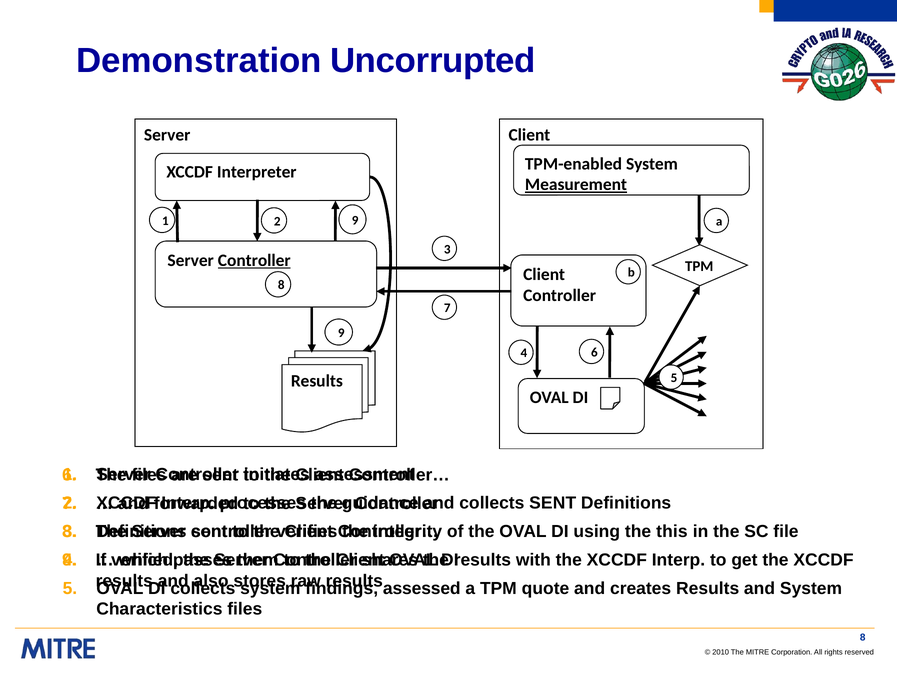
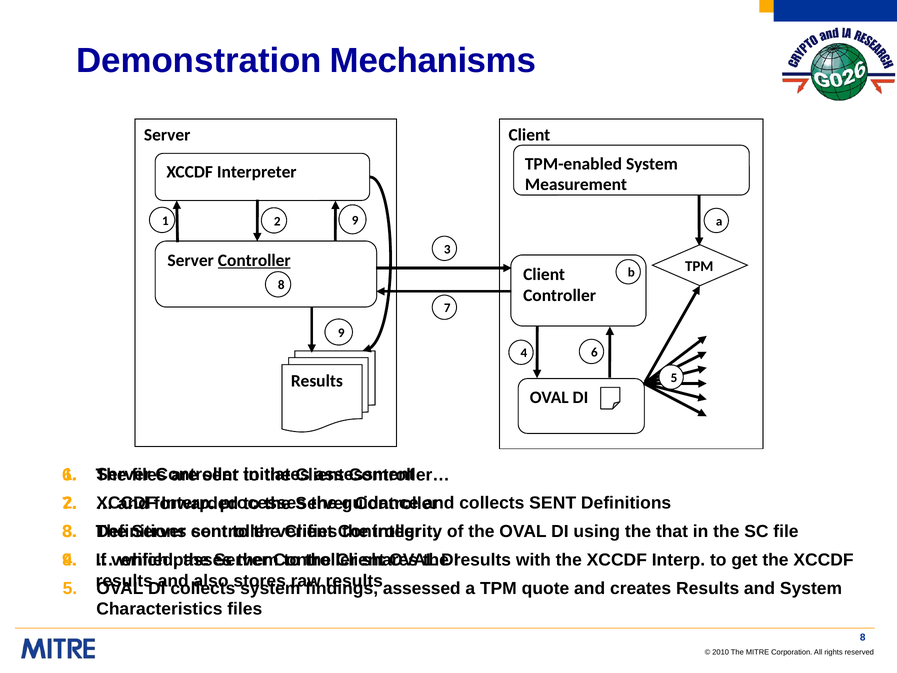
Uncorrupted: Uncorrupted -> Mechanisms
Measurement underline: present -> none
this: this -> that
